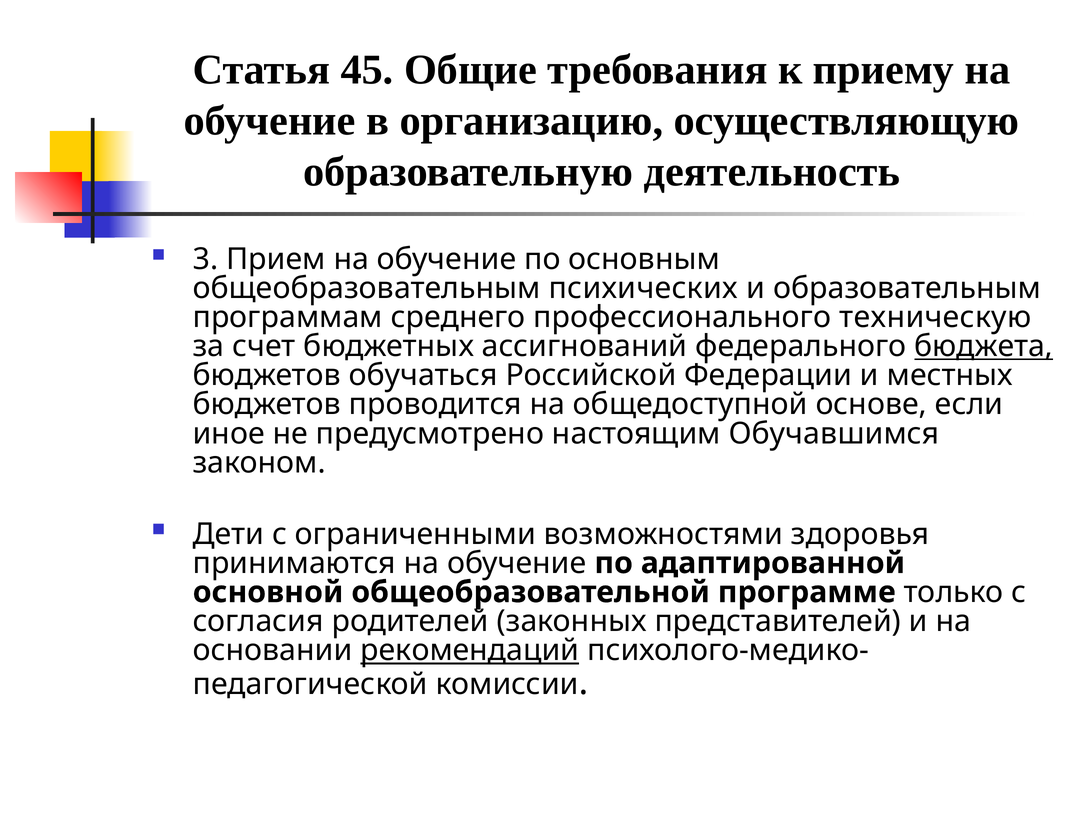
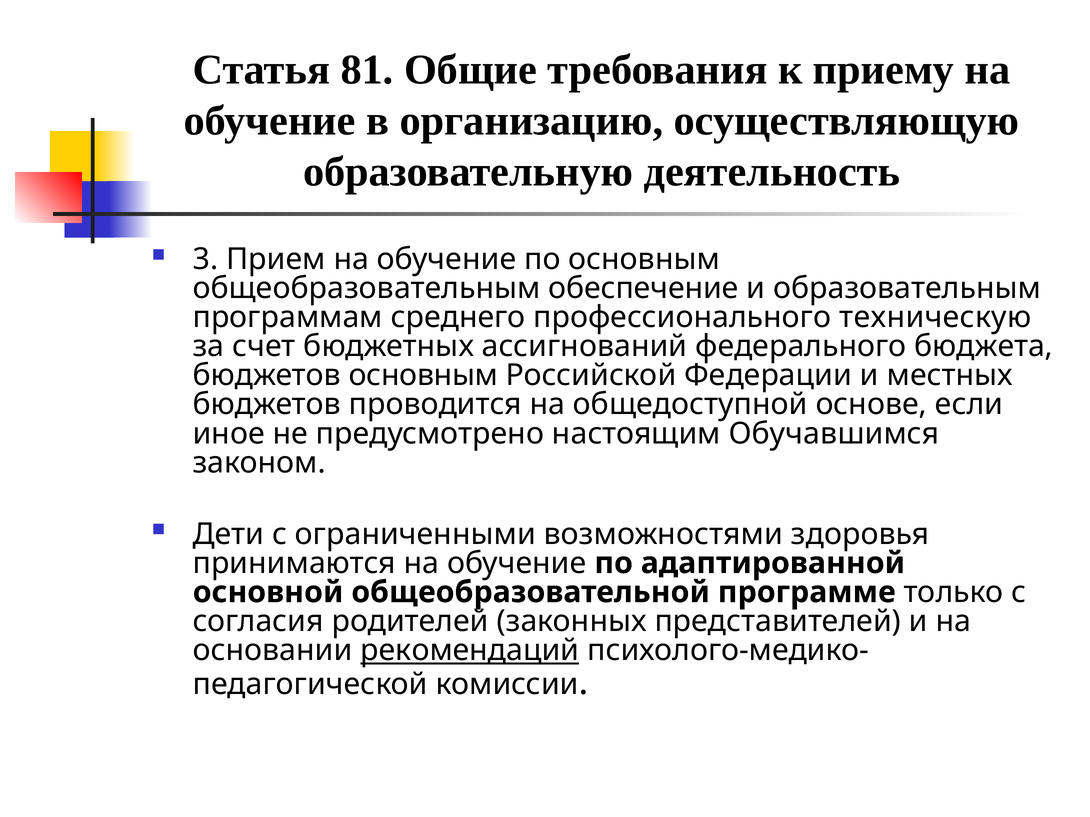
45: 45 -> 81
психических: психических -> обеспечение
бюджета underline: present -> none
бюджетов обучаться: обучаться -> основным
